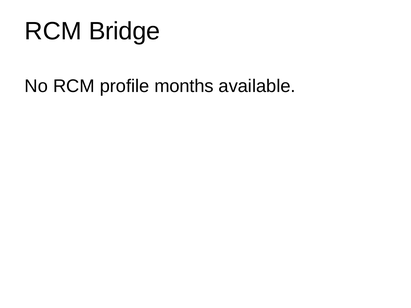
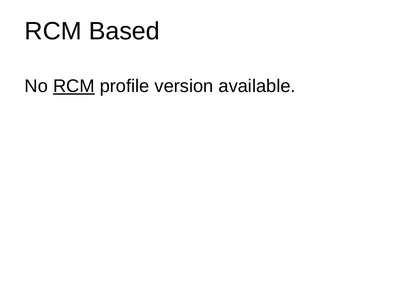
Bridge: Bridge -> Based
RCM at (74, 86) underline: none -> present
months: months -> version
